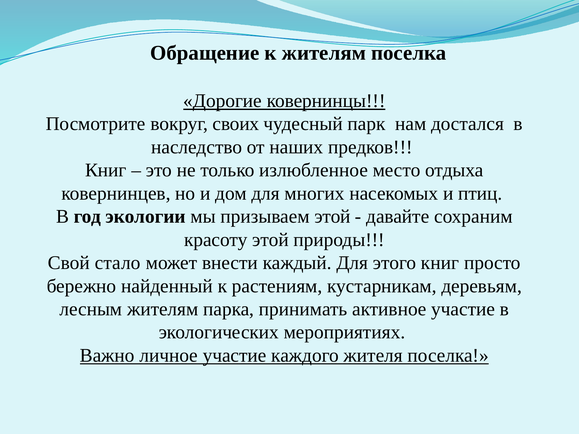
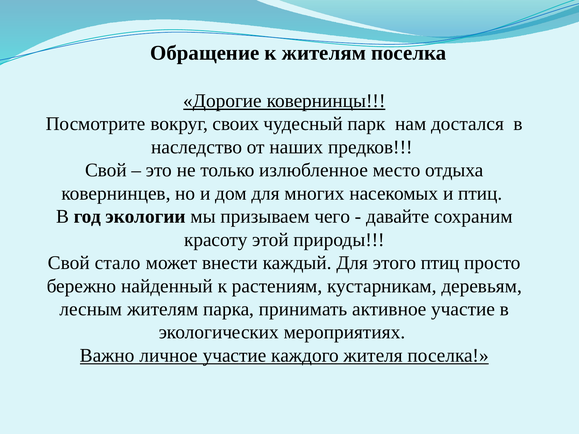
Книг at (106, 170): Книг -> Свой
призываем этой: этой -> чего
этого книг: книг -> птиц
